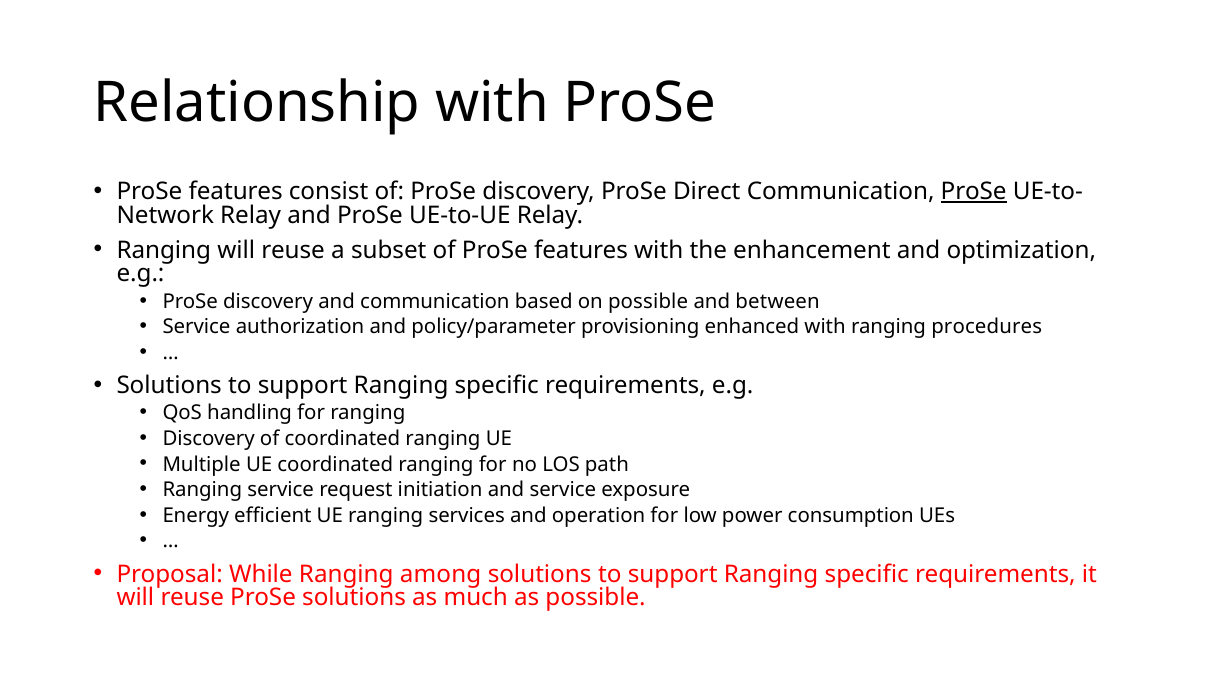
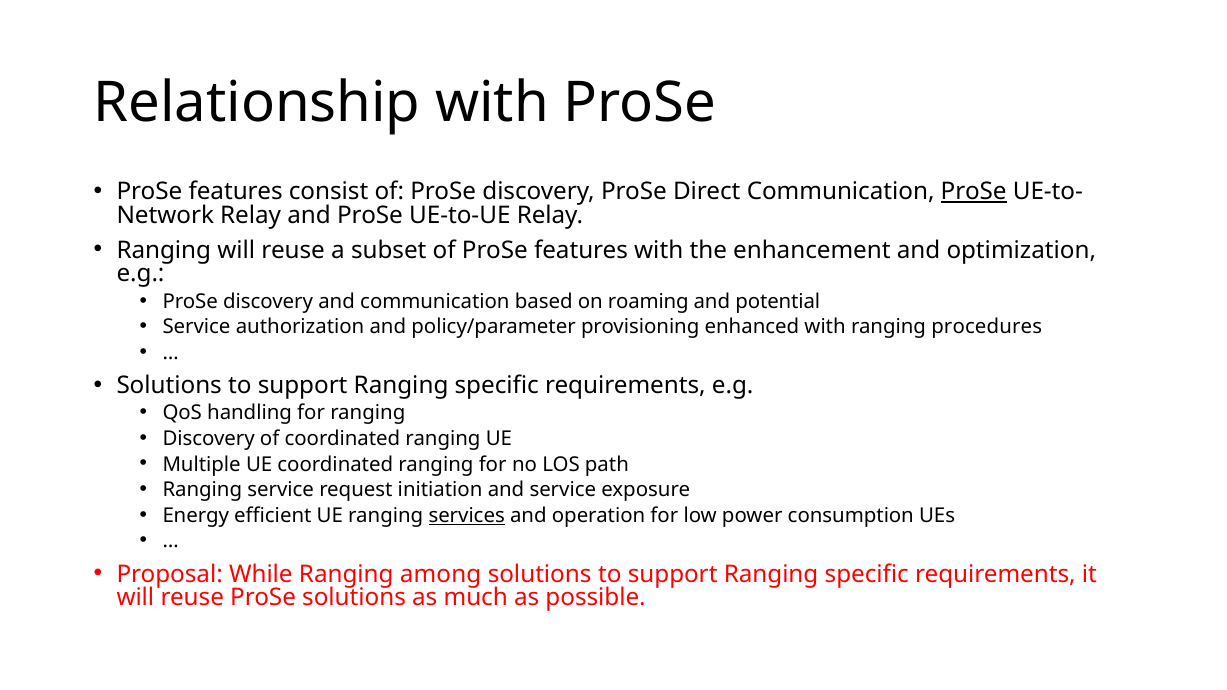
on possible: possible -> roaming
between: between -> potential
services underline: none -> present
